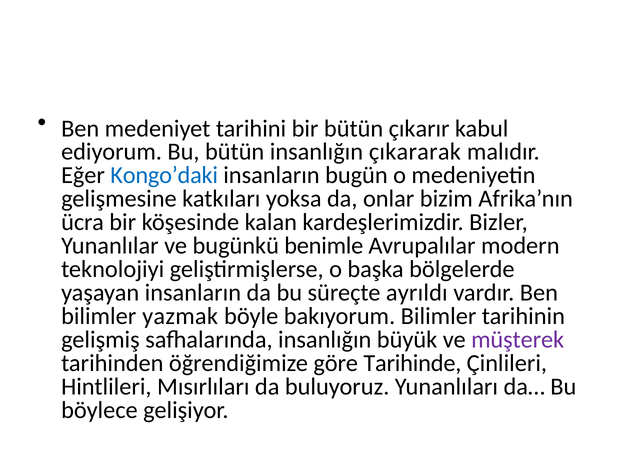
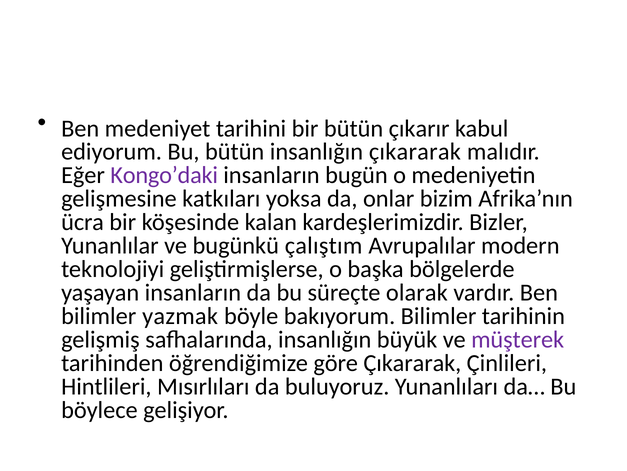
Kongo’daki colour: blue -> purple
benimle: benimle -> çalıştım
ayrıldı: ayrıldı -> olarak
göre Tarihinde: Tarihinde -> Çıkararak
